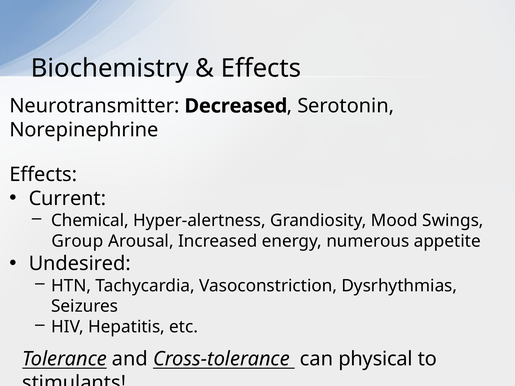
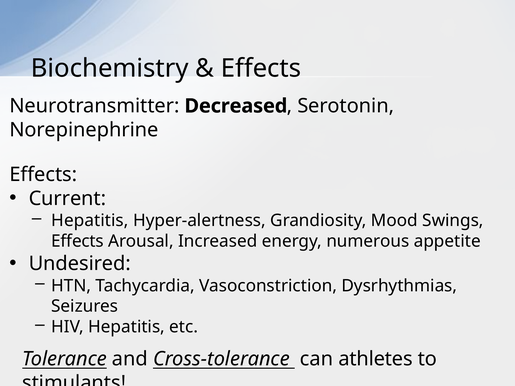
Chemical at (90, 221): Chemical -> Hepatitis
Group at (77, 241): Group -> Effects
physical: physical -> athletes
